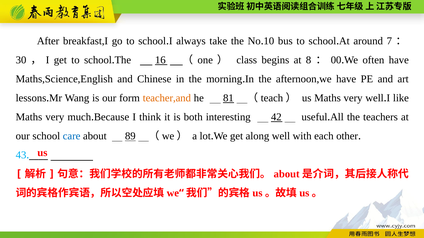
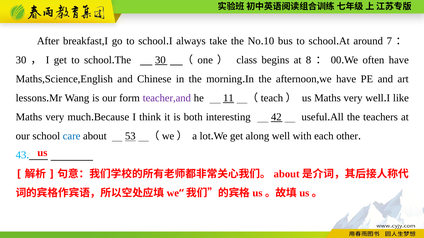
The 16: 16 -> 30
teacher,and colour: orange -> purple
81: 81 -> 11
89: 89 -> 53
